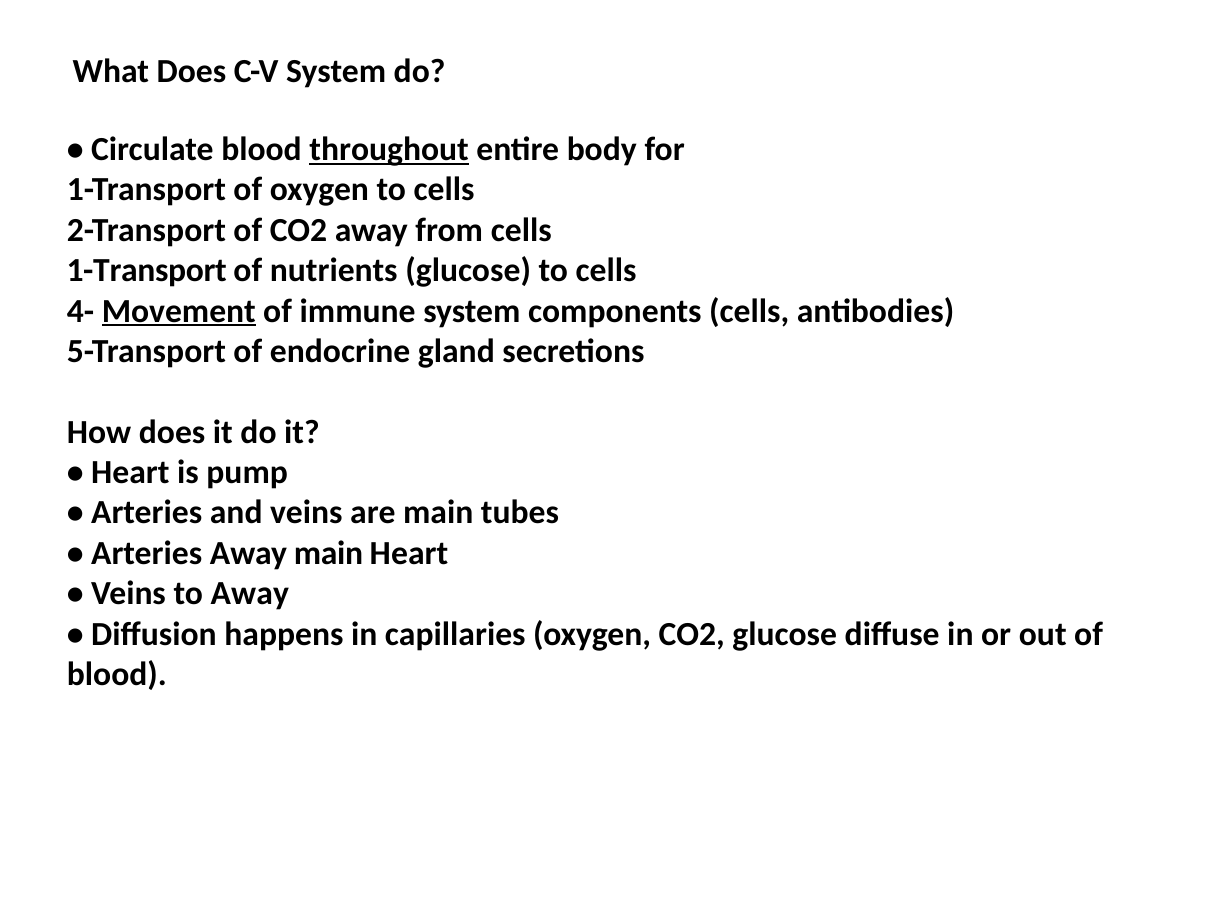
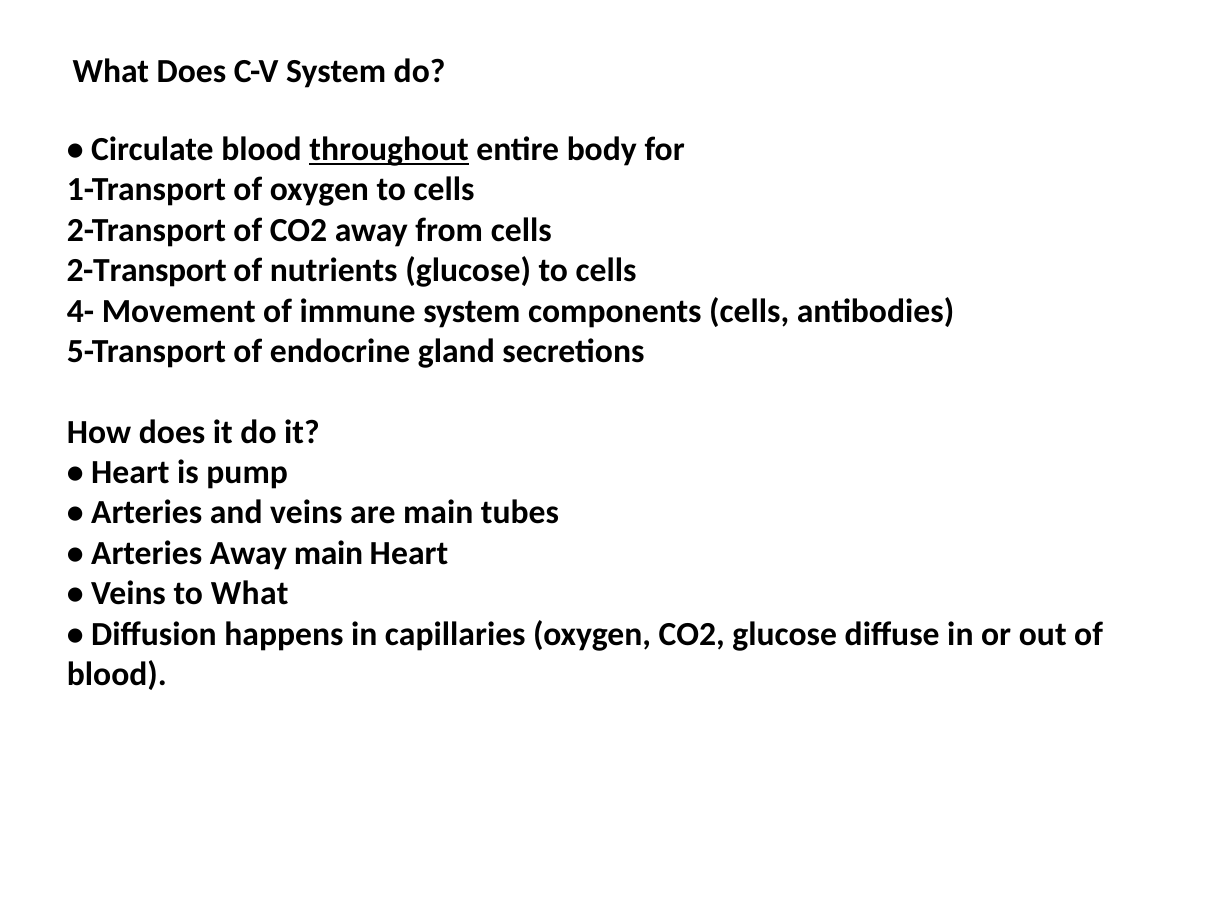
1-Transport at (147, 270): 1-Transport -> 2-Transport
Movement underline: present -> none
to Away: Away -> What
